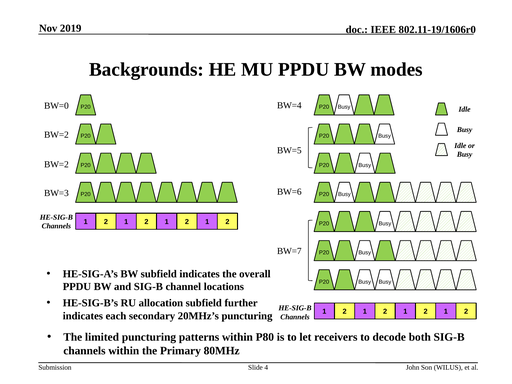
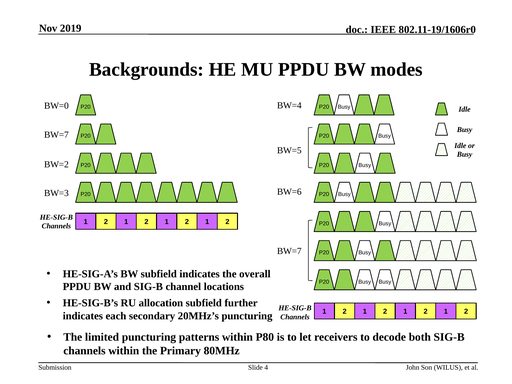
BW=2 at (56, 135): BW=2 -> BW=7
